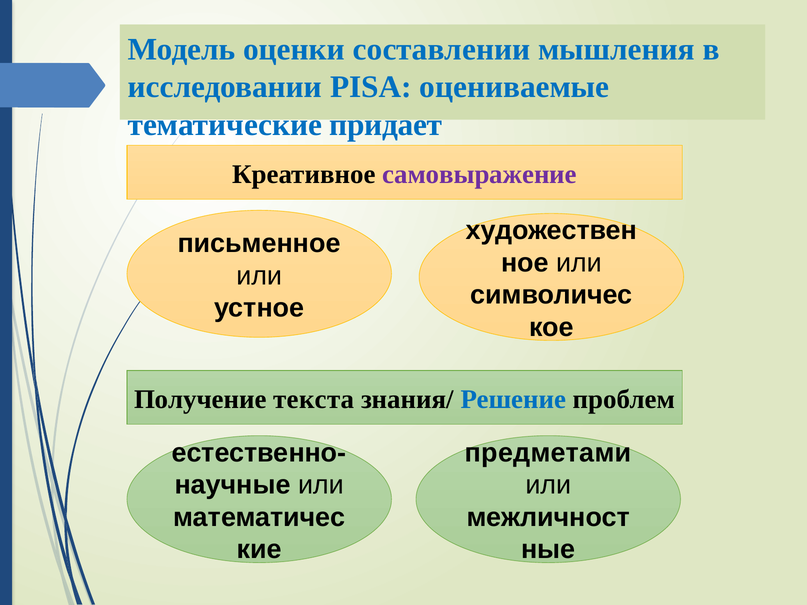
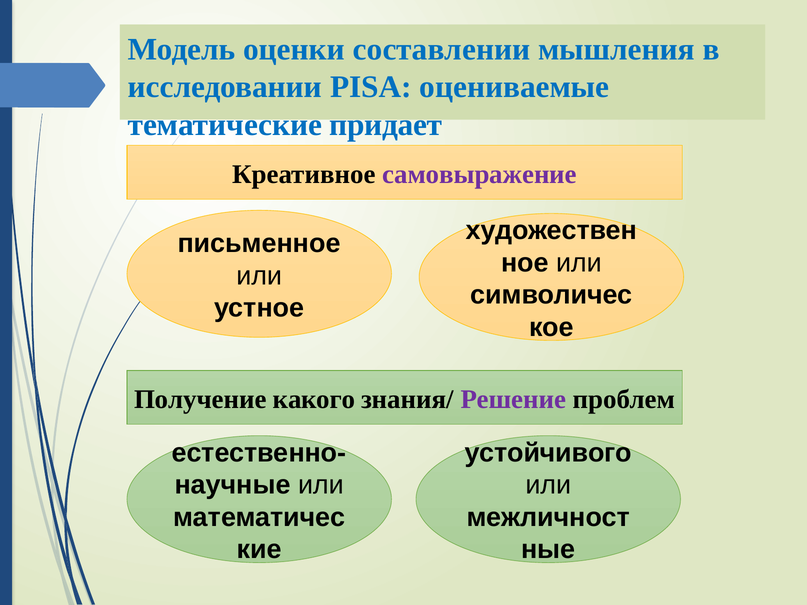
текста: текста -> какого
Решение colour: blue -> purple
предметами: предметами -> устойчивого
